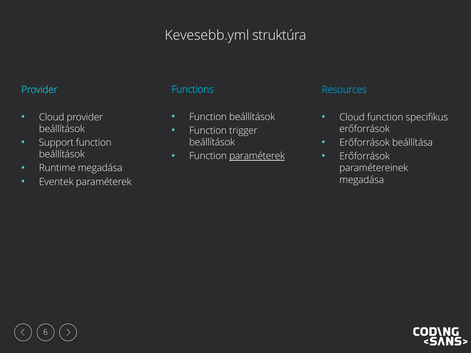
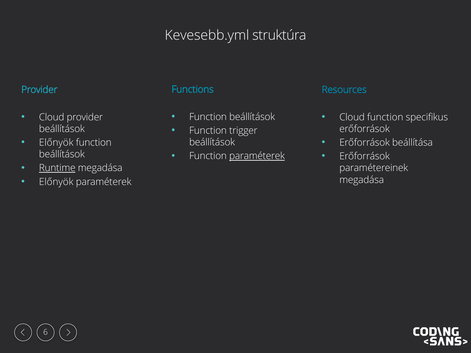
Support at (56, 143): Support -> Előnyök
Runtime underline: none -> present
Eventek at (56, 182): Eventek -> Előnyök
